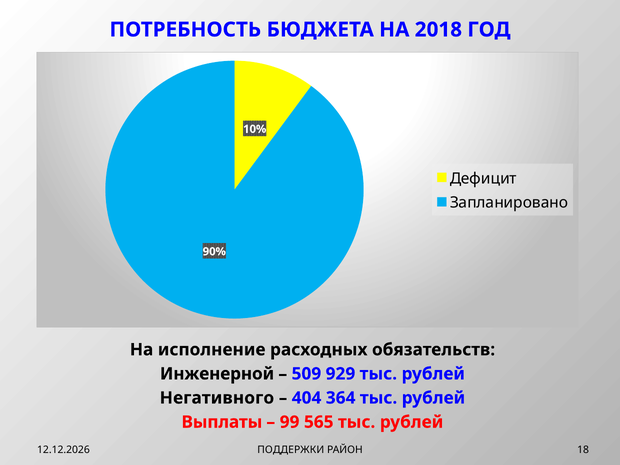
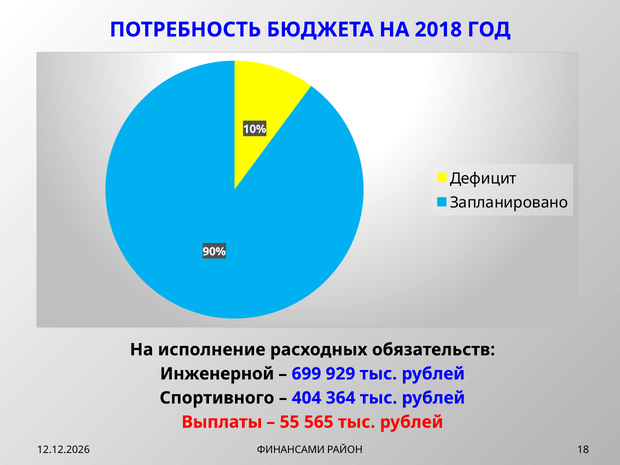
509: 509 -> 699
Негативного: Негативного -> Спортивного
99: 99 -> 55
ПОДДЕРЖКИ: ПОДДЕРЖКИ -> ФИНАНСАМИ
